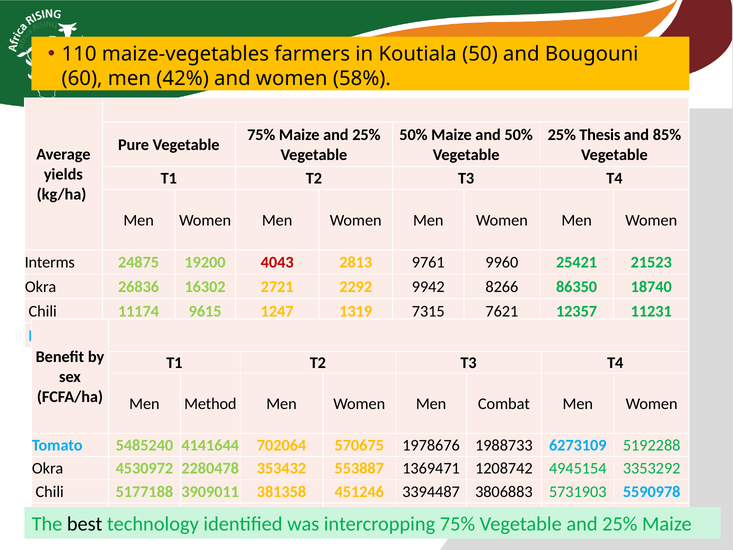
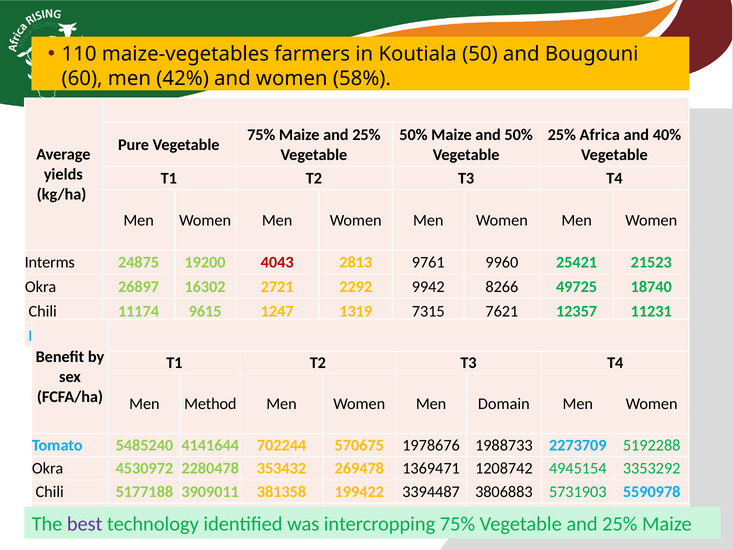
Thesis: Thesis -> Africa
85%: 85% -> 40%
26836: 26836 -> 26897
86350: 86350 -> 49725
Combat: Combat -> Domain
702064: 702064 -> 702244
6273109: 6273109 -> 2273709
553887: 553887 -> 269478
451246: 451246 -> 199422
best colour: black -> purple
